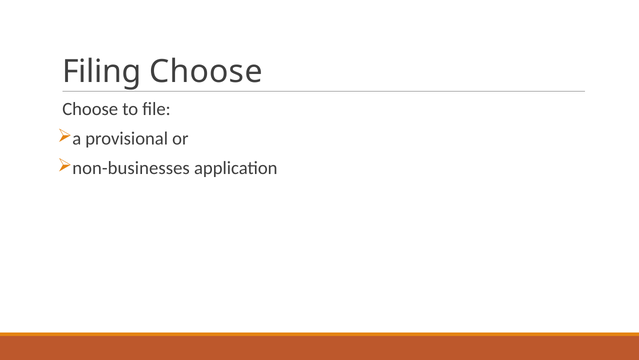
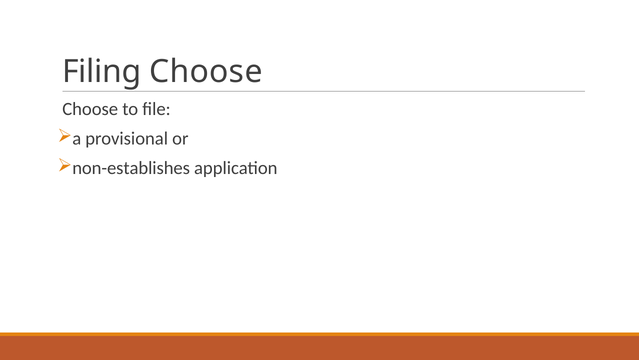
non-businesses: non-businesses -> non-establishes
